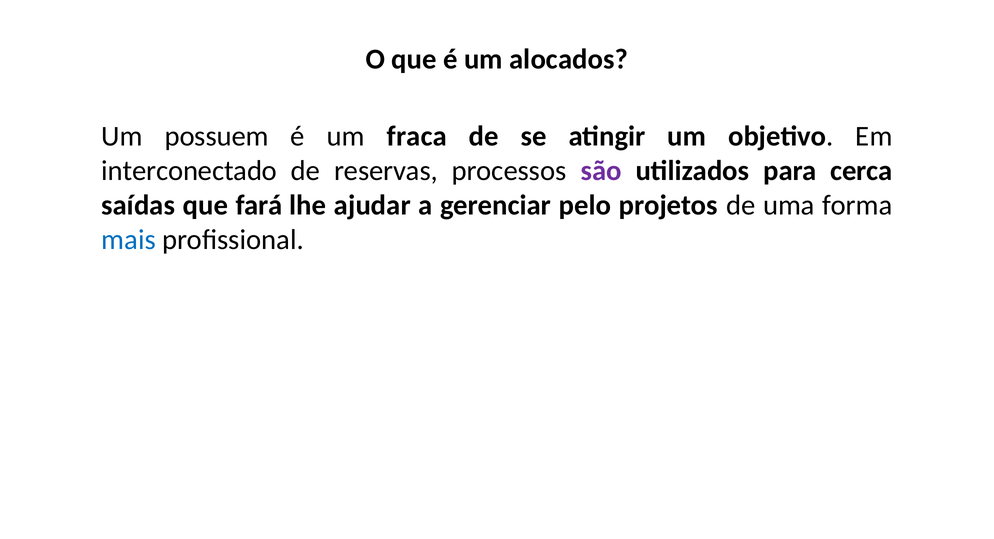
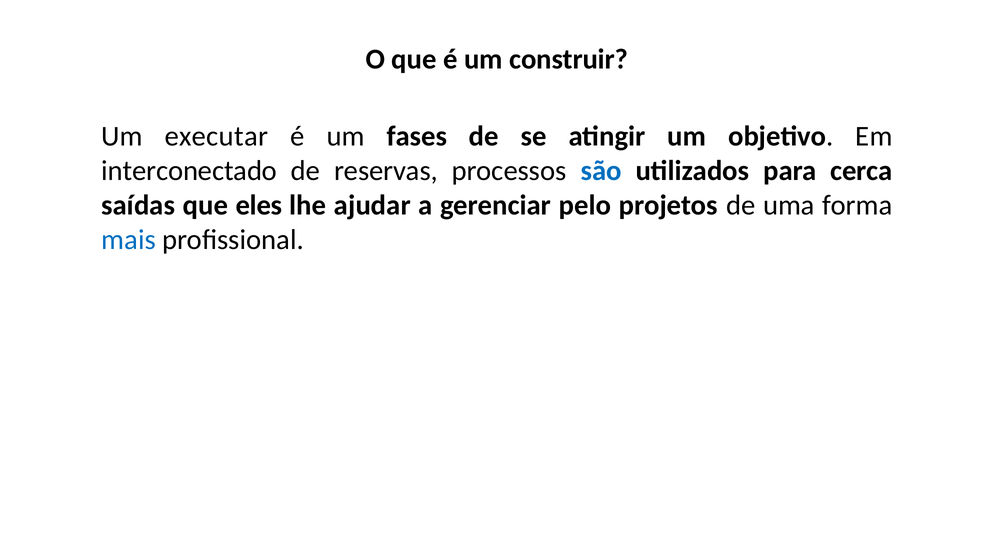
alocados: alocados -> construir
possuem: possuem -> executar
fraca: fraca -> fases
são colour: purple -> blue
fará: fará -> eles
